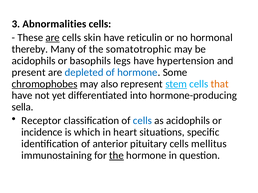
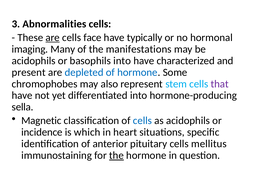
skin: skin -> face
reticulin: reticulin -> typically
thereby: thereby -> imaging
somatotrophic: somatotrophic -> manifestations
basophils legs: legs -> into
hypertension: hypertension -> characterized
chromophobes underline: present -> none
stem underline: present -> none
that colour: orange -> purple
Receptor: Receptor -> Magnetic
